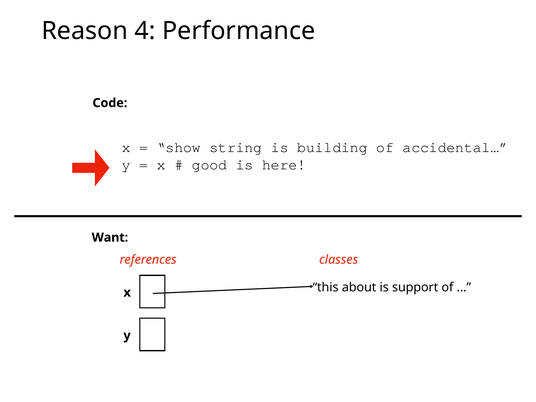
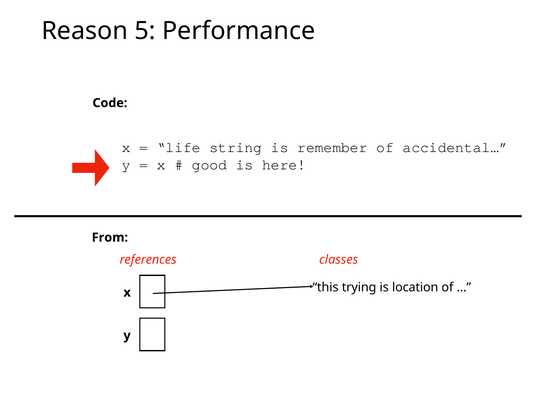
4: 4 -> 5
show: show -> life
building: building -> remember
Want: Want -> From
about: about -> trying
support: support -> location
